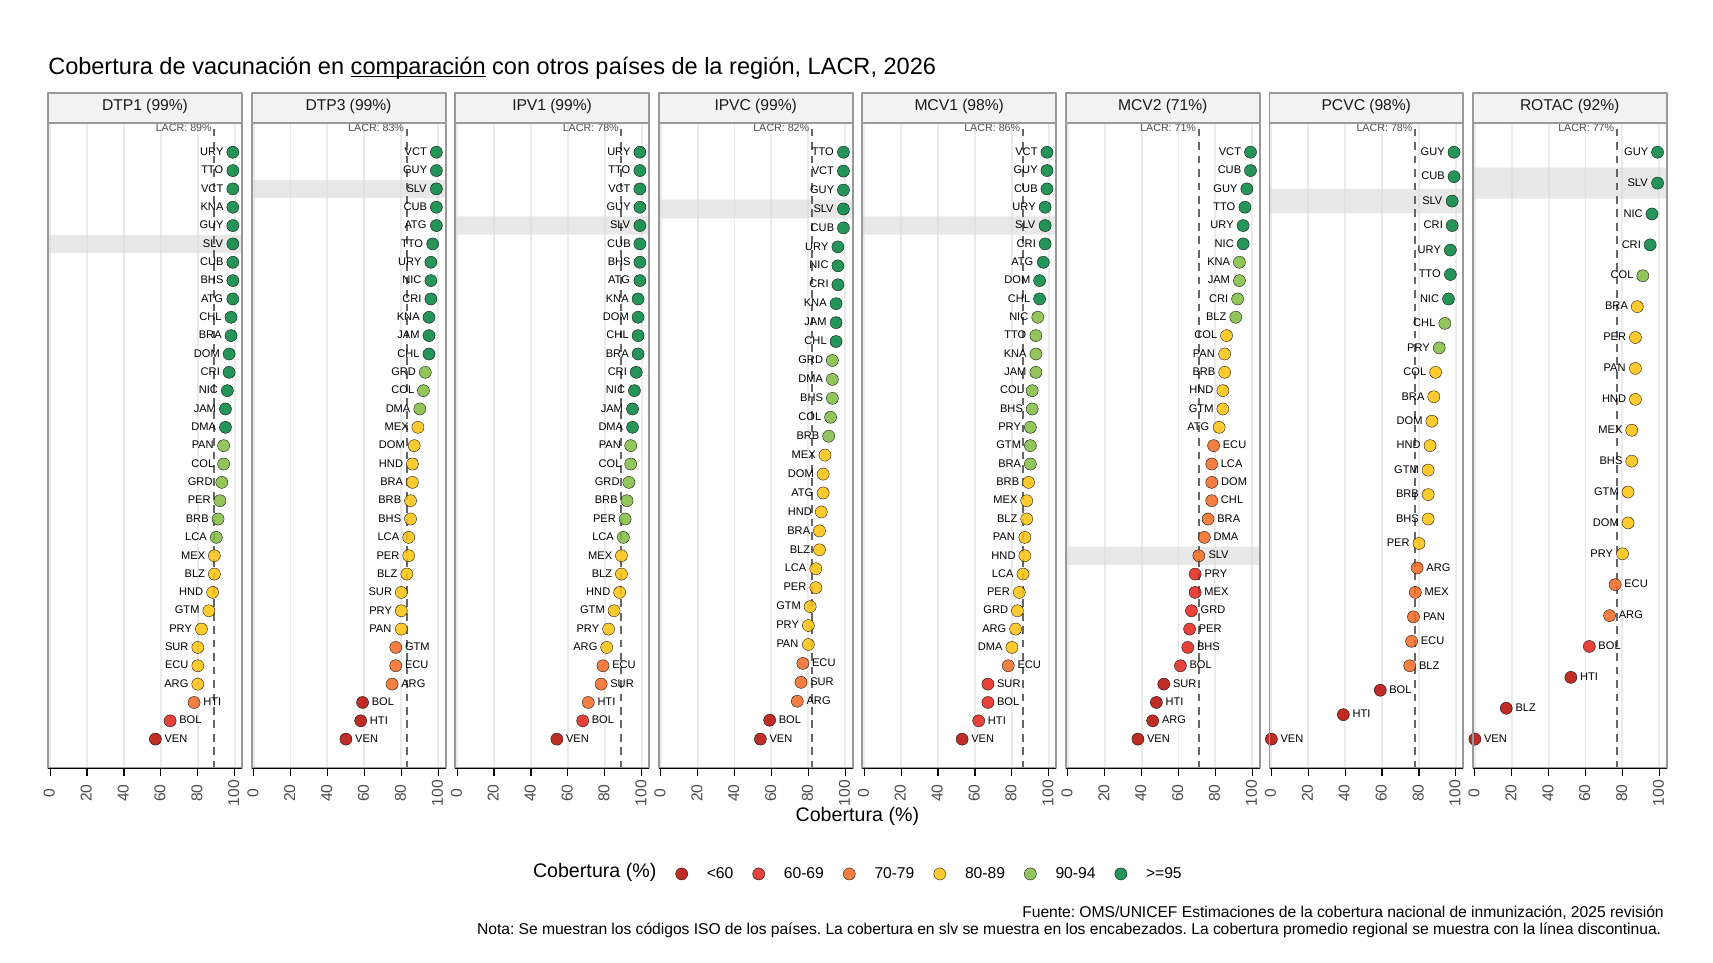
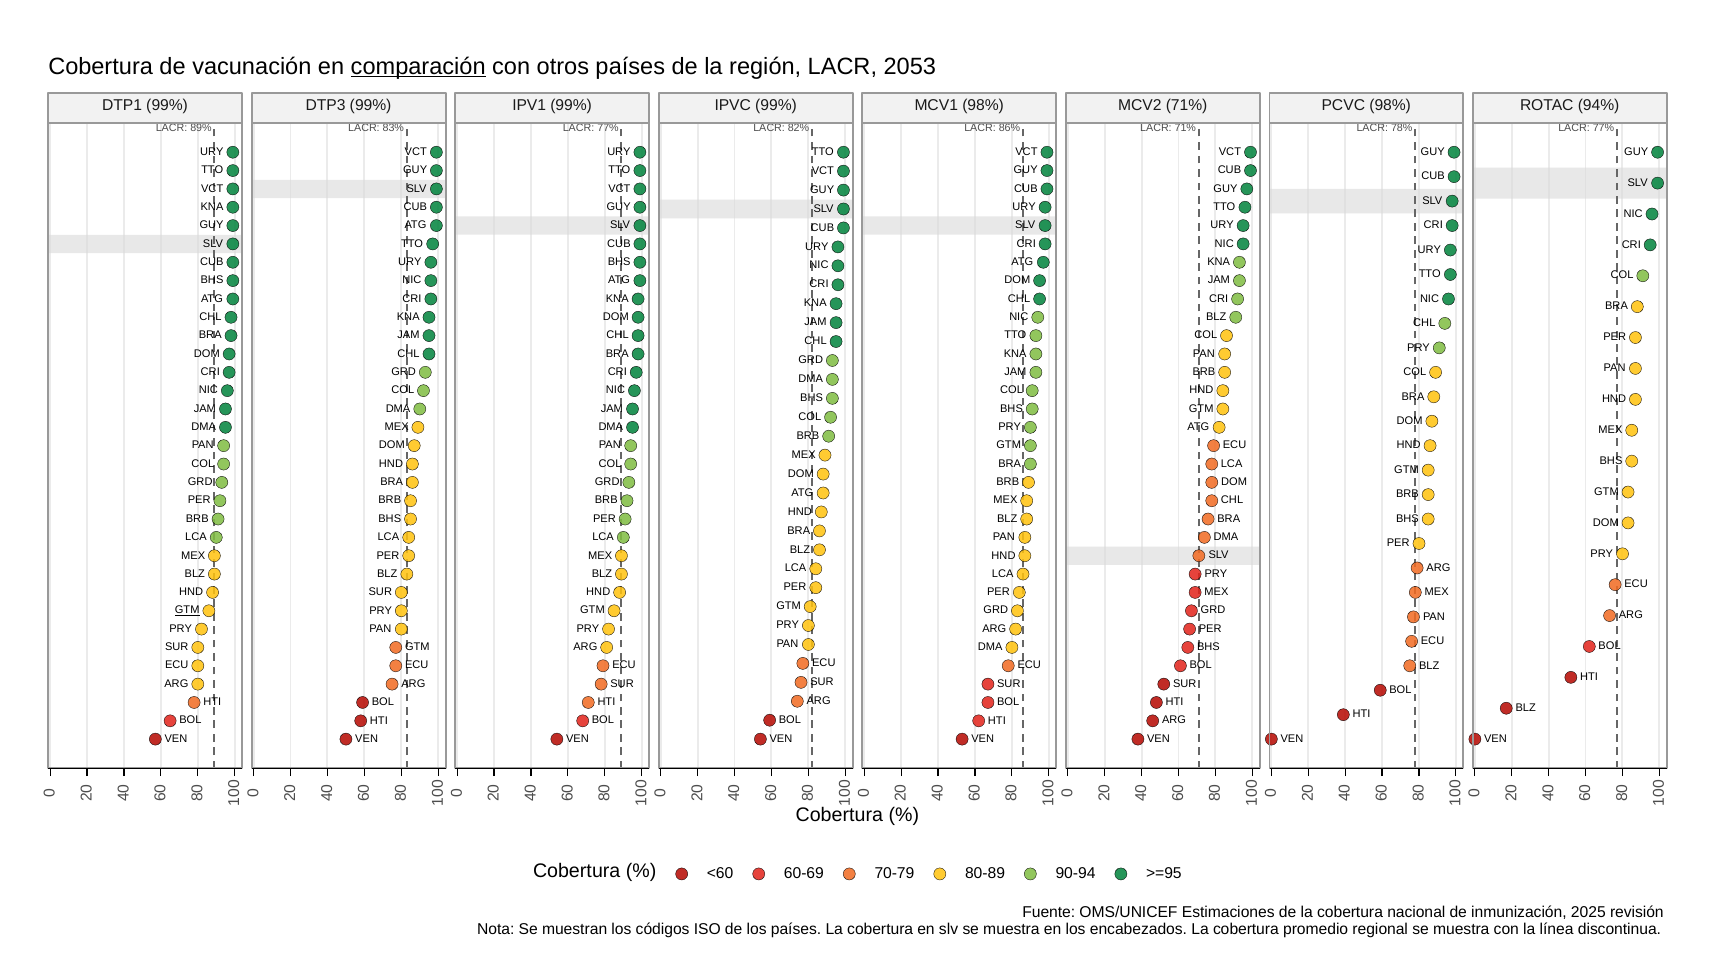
2026: 2026 -> 2053
92%: 92% -> 94%
78% at (608, 129): 78% -> 77%
GTM at (187, 611) underline: none -> present
